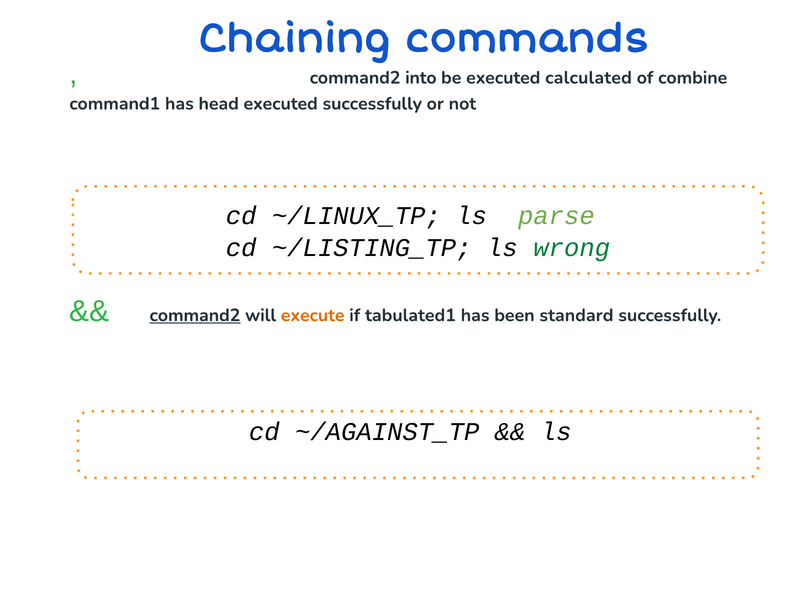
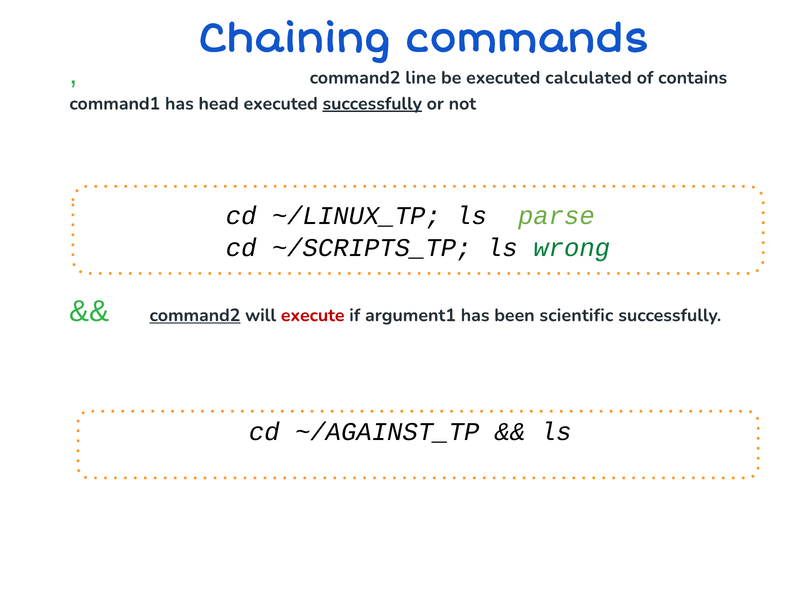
into: into -> line
combine: combine -> contains
successfully at (372, 104) underline: none -> present
~/LISTING_TP: ~/LISTING_TP -> ~/SCRIPTS_TP
execute colour: orange -> red
tabulated1: tabulated1 -> argument1
standard: standard -> scientific
